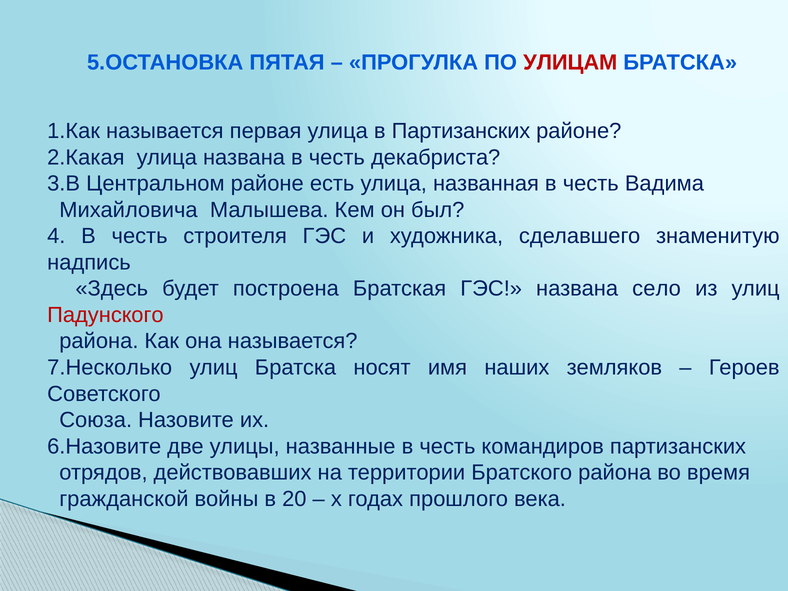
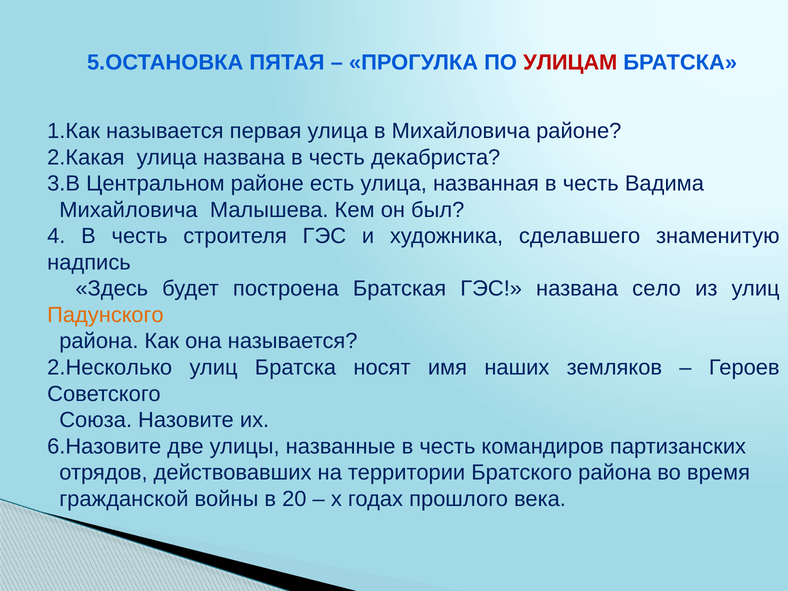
в Партизанских: Партизанских -> Михайловича
Падунского colour: red -> orange
7.Несколько: 7.Несколько -> 2.Несколько
